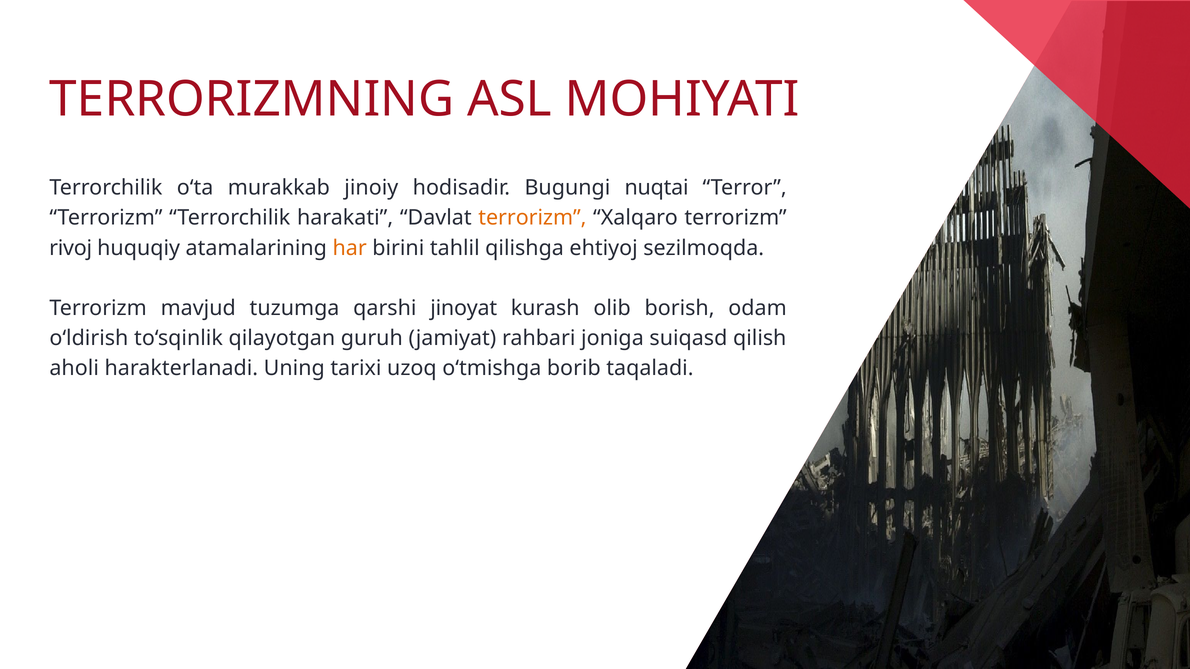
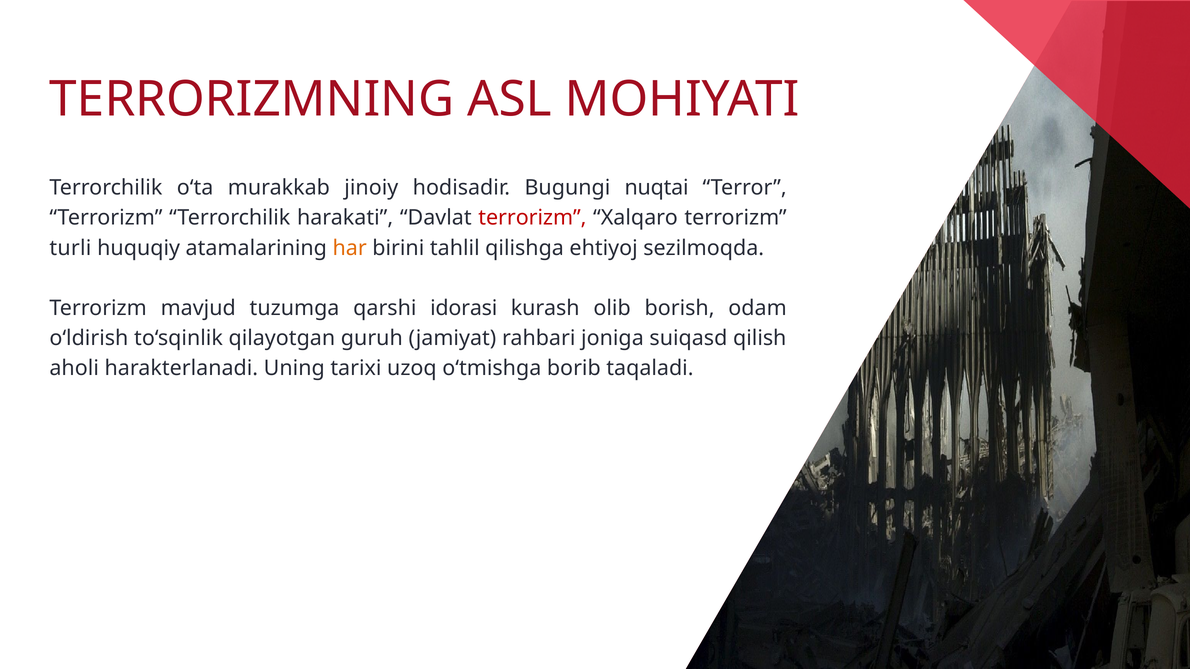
terrorizm at (532, 218) colour: orange -> red
rivoj: rivoj -> turli
jinoyat: jinoyat -> idorasi
